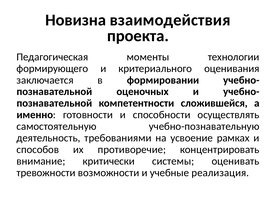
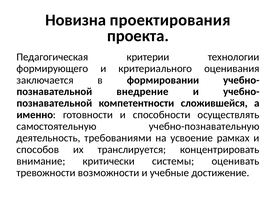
взаимодействия: взаимодействия -> проектирования
моменты: моменты -> критерии
оценочных: оценочных -> внедрение
противоречие: противоречие -> транслируется
реализация: реализация -> достижение
